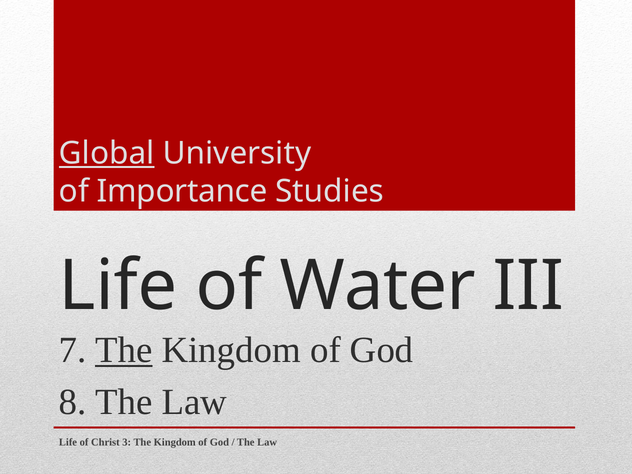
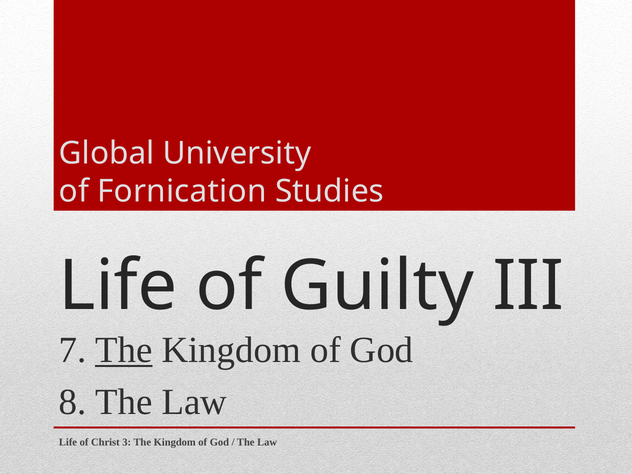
Global underline: present -> none
Importance: Importance -> Fornication
Water: Water -> Guilty
